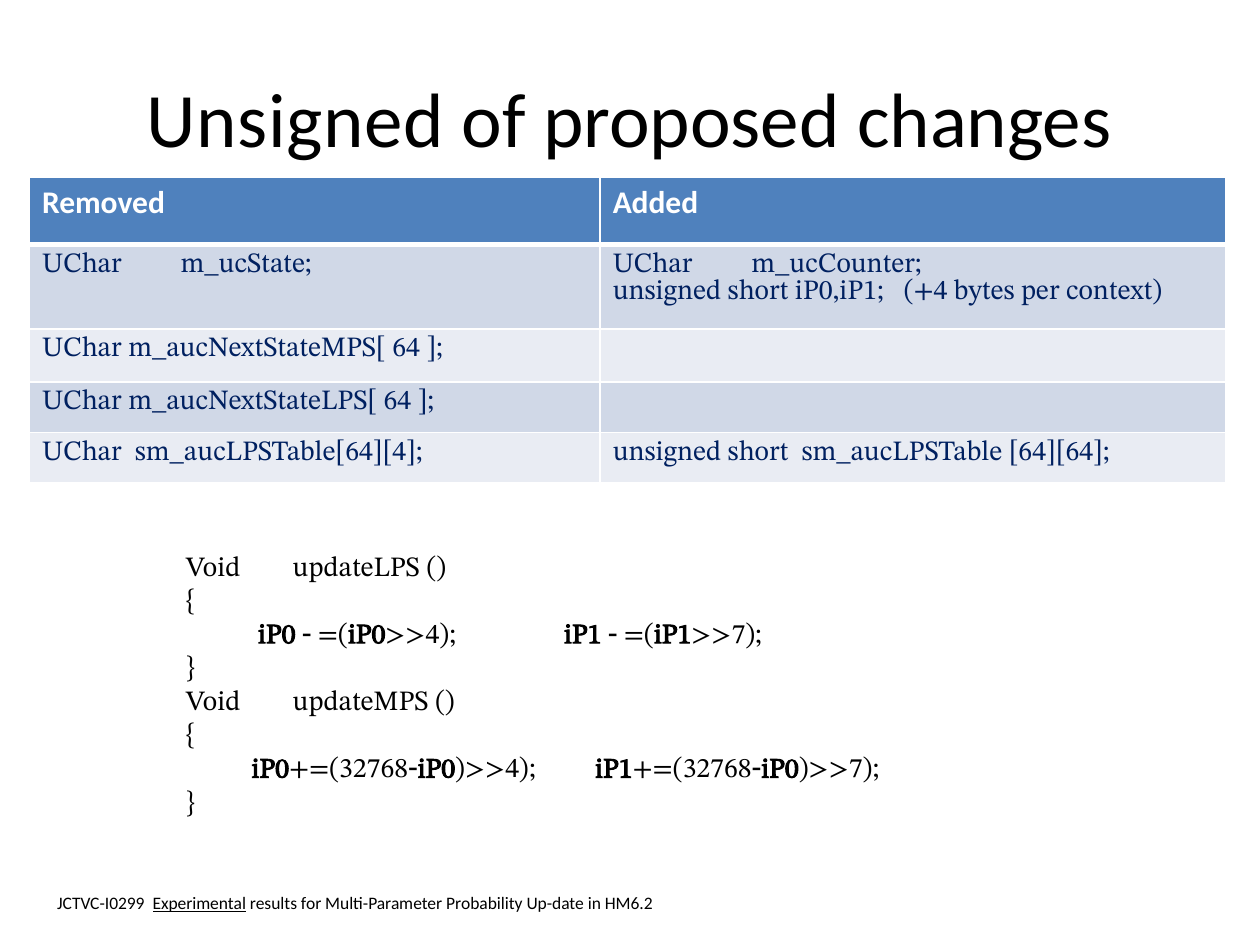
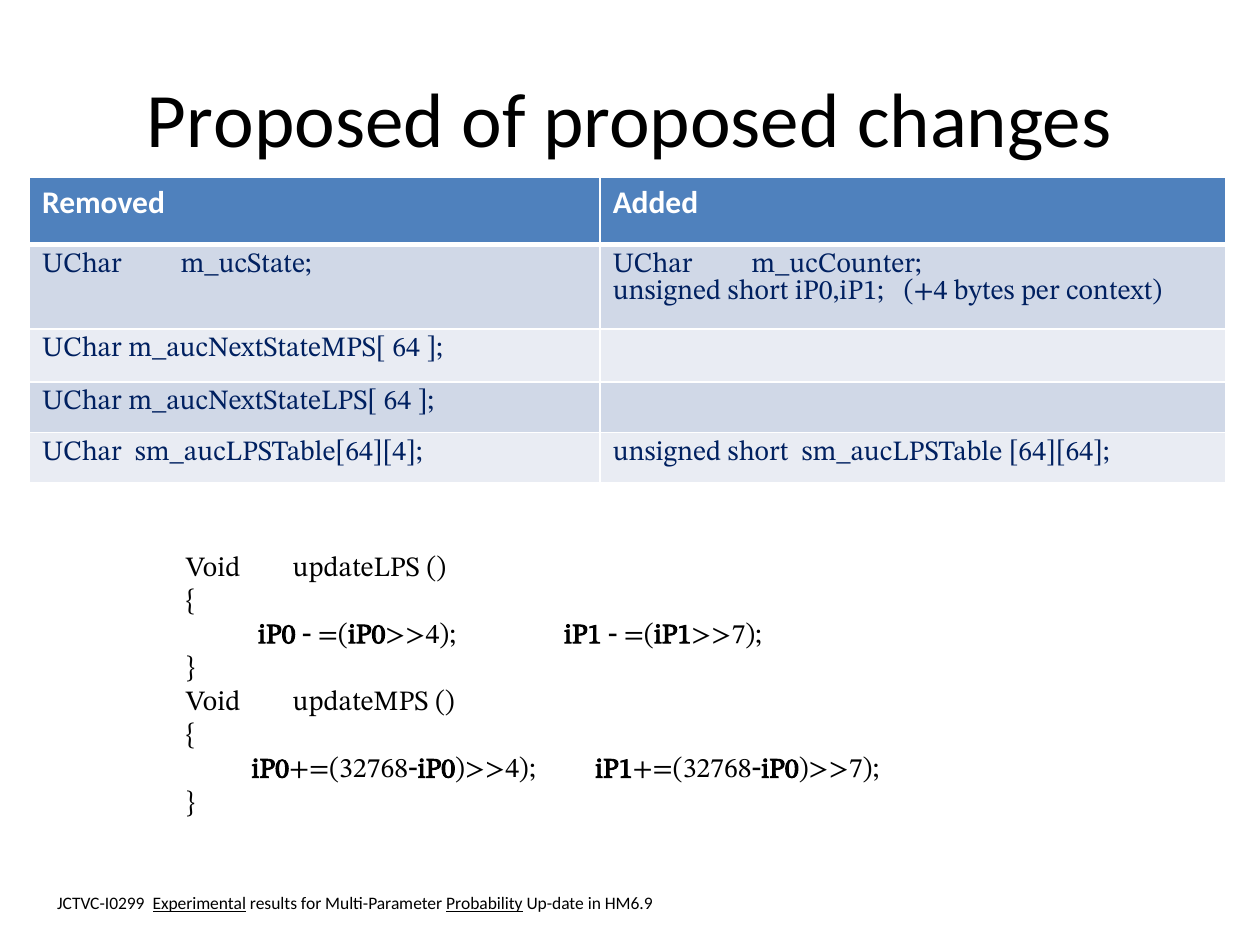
Unsigned at (295, 122): Unsigned -> Proposed
Probability underline: none -> present
HM6.2: HM6.2 -> HM6.9
